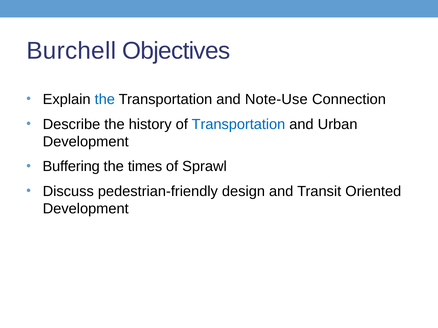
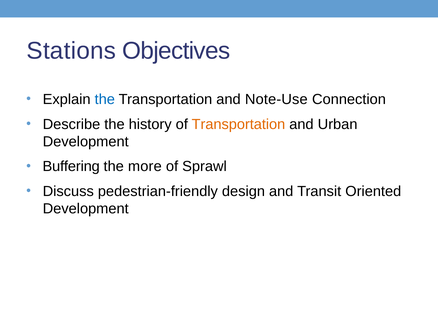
Burchell: Burchell -> Stations
Transportation at (238, 124) colour: blue -> orange
times: times -> more
